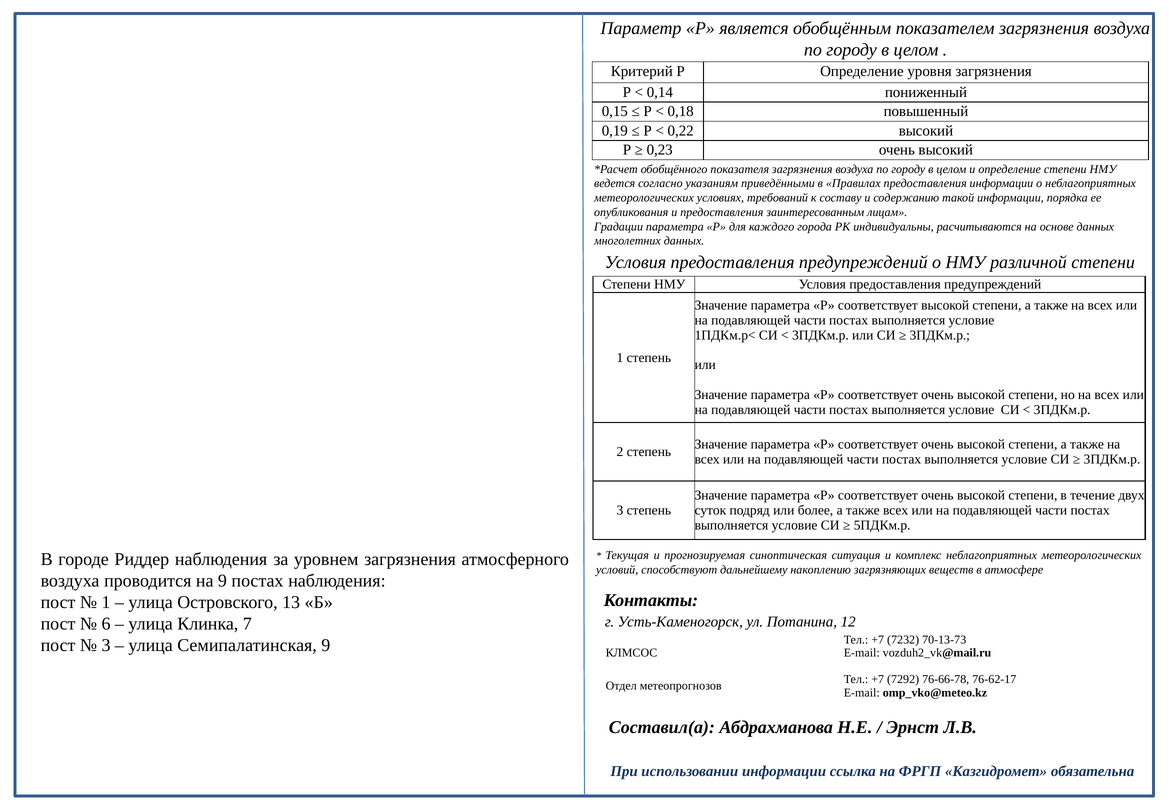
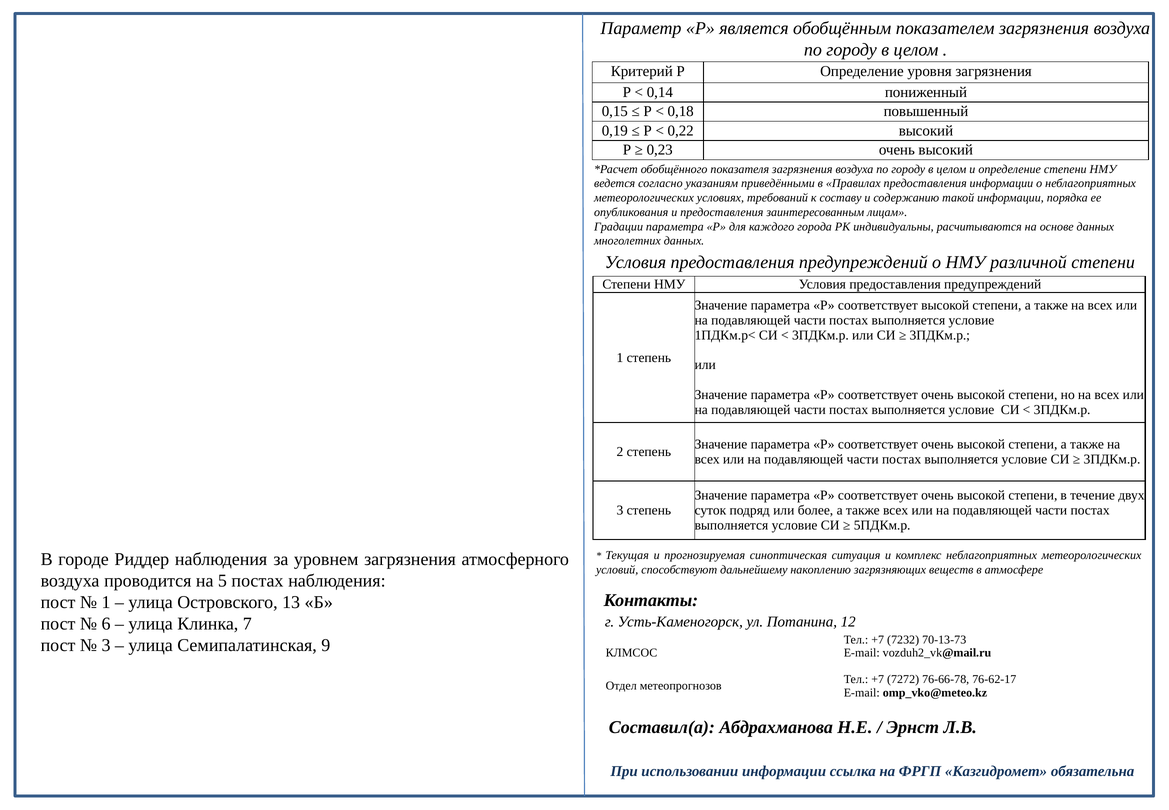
на 9: 9 -> 5
7292: 7292 -> 7272
